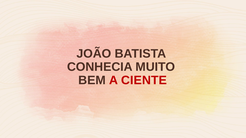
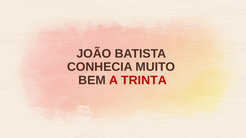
CIENTE: CIENTE -> TRINTA
